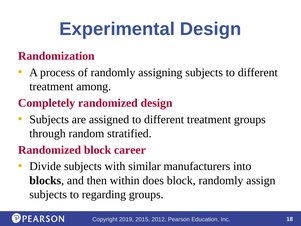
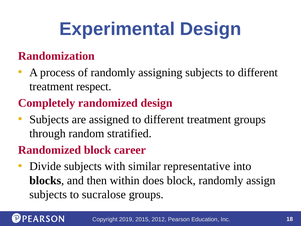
among: among -> respect
manufacturers: manufacturers -> representative
regarding: regarding -> sucralose
